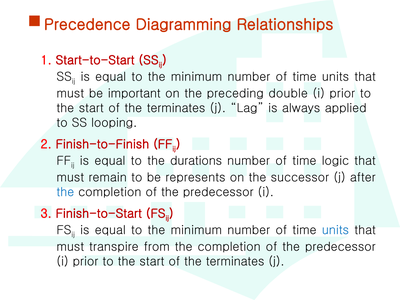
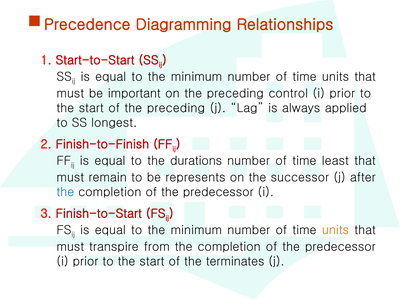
double: double -> control
terminates at (176, 108): terminates -> preceding
looping: looping -> longest
logic: logic -> least
units at (335, 230) colour: blue -> orange
